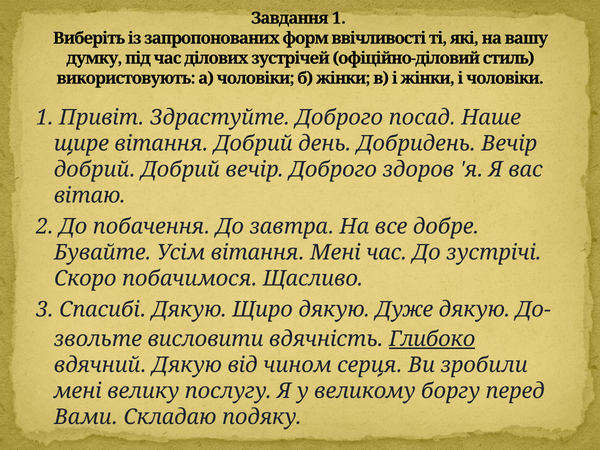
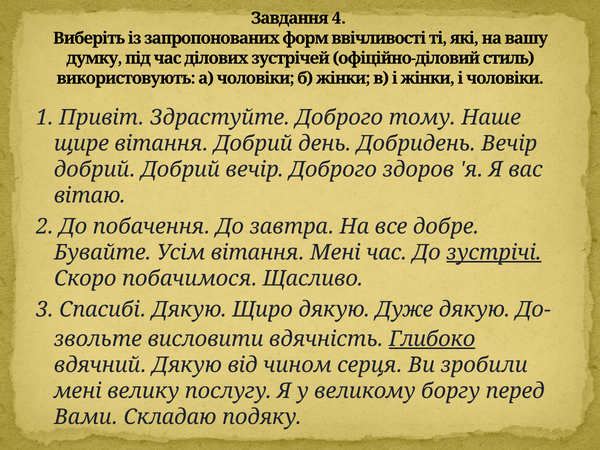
Завдання 1: 1 -> 4
посад: посад -> тому
зустрічі underline: none -> present
